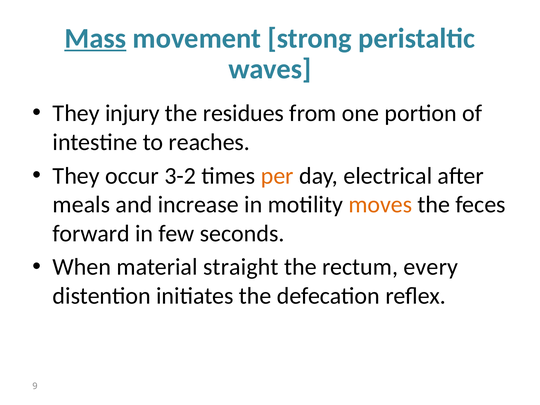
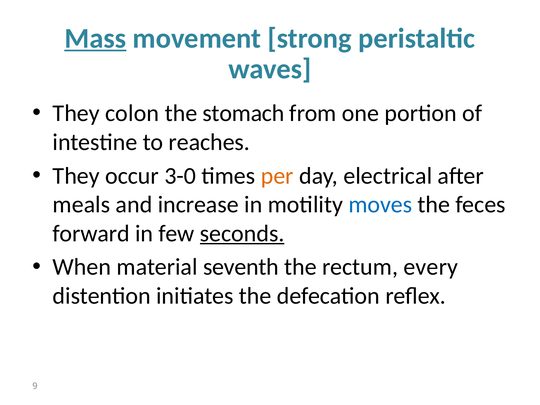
injury: injury -> colon
residues: residues -> stomach
3-2: 3-2 -> 3-0
moves colour: orange -> blue
seconds underline: none -> present
straight: straight -> seventh
